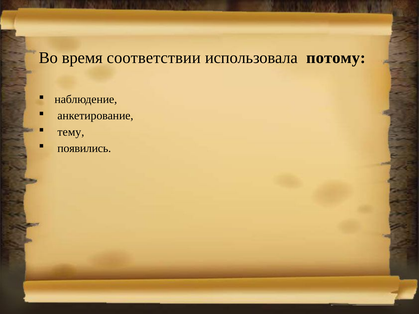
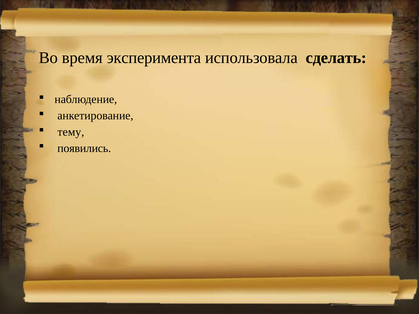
соответствии: соответствии -> эксперимента
потому: потому -> сделать
